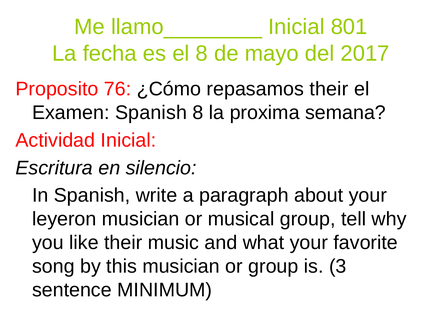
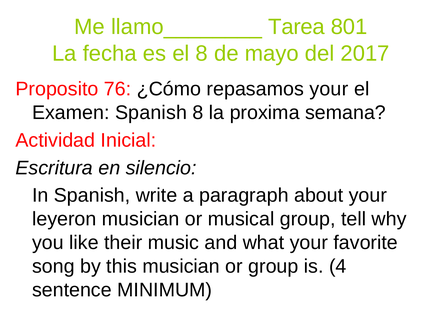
llamo________ Inicial: Inicial -> Tarea
repasamos their: their -> your
3: 3 -> 4
